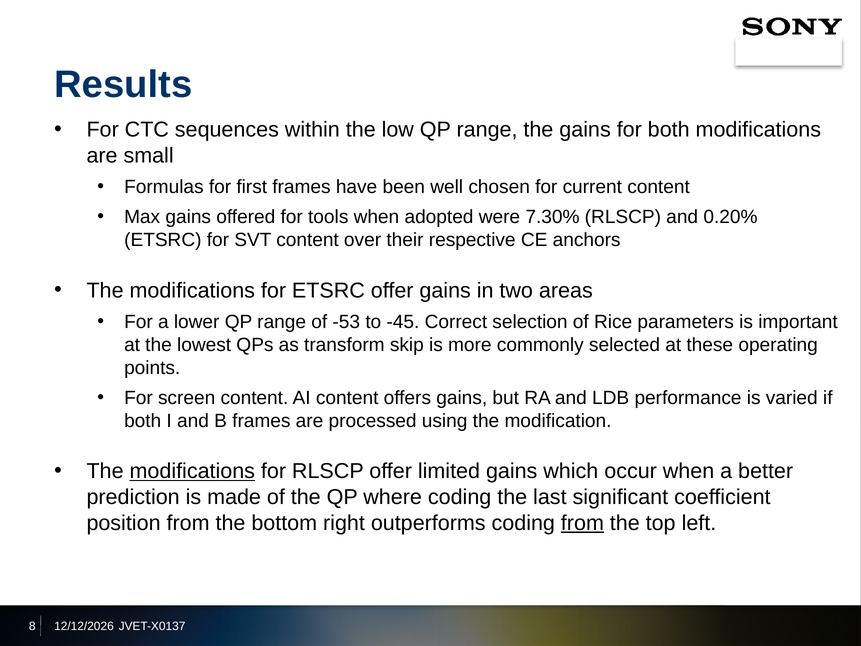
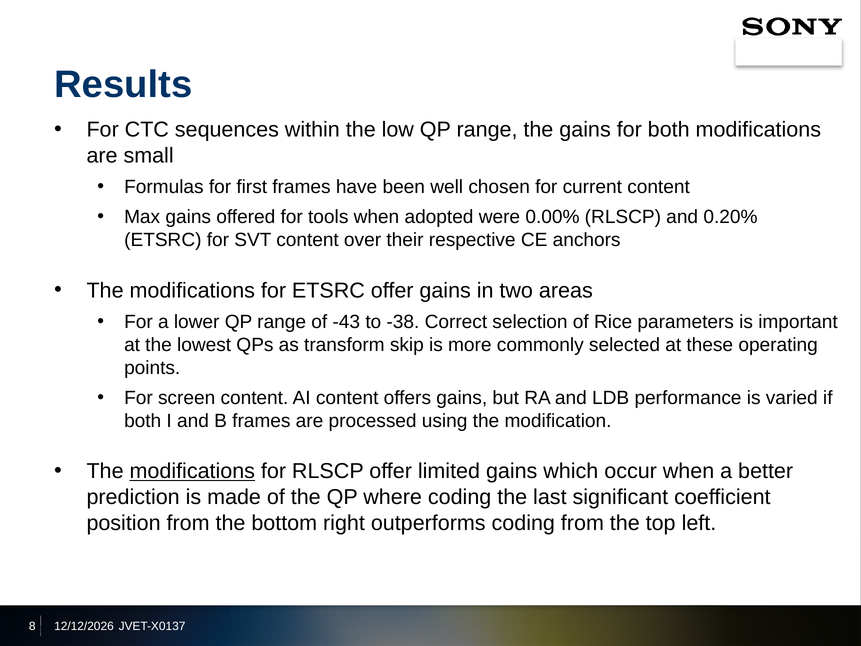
7.30%: 7.30% -> 0.00%
-53: -53 -> -43
-45: -45 -> -38
from at (582, 523) underline: present -> none
